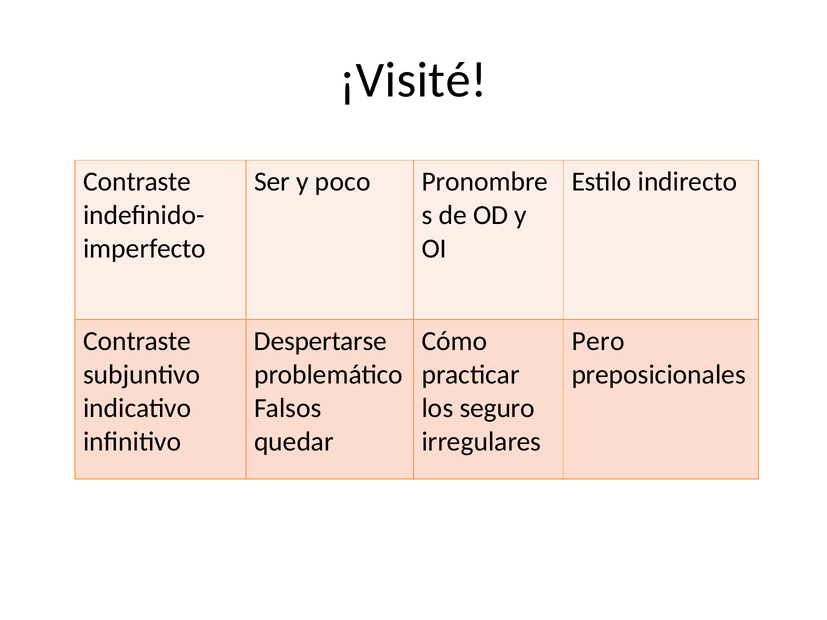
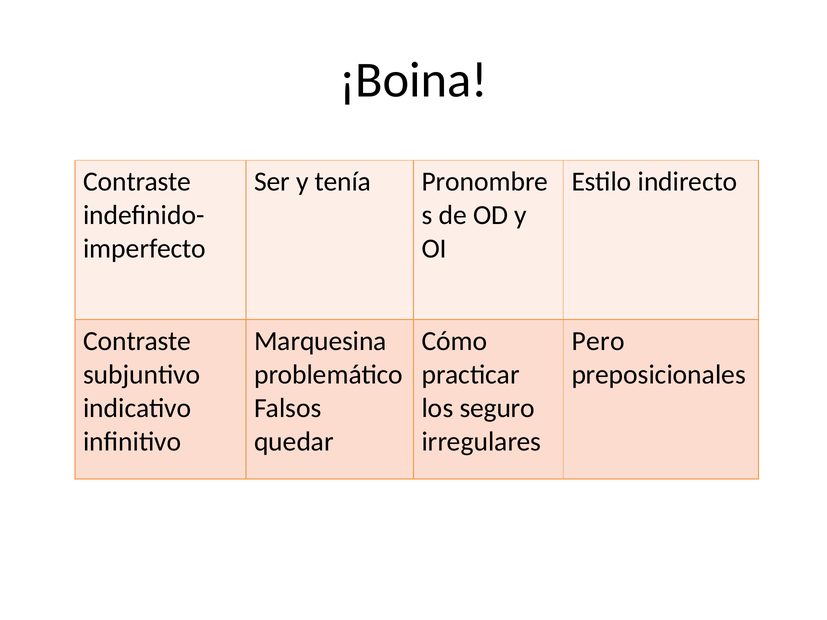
¡Visité: ¡Visité -> ¡Boina
poco: poco -> tenía
Despertarse: Despertarse -> Marquesina
